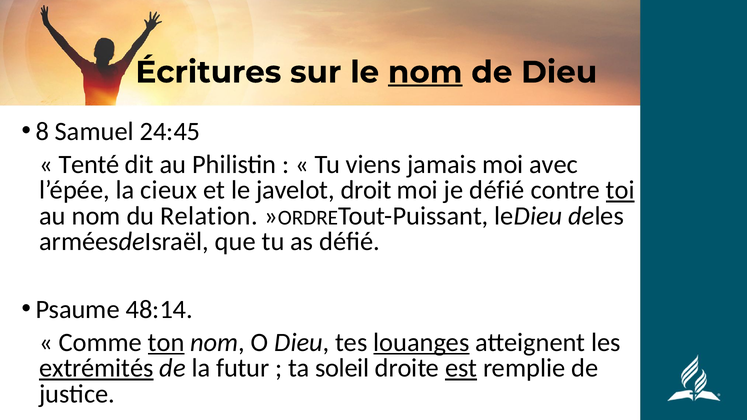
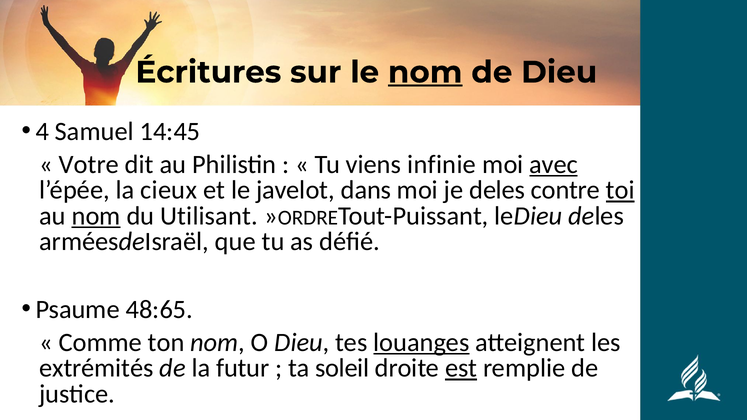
8: 8 -> 4
24:45: 24:45 -> 14:45
Tenté: Tenté -> Votre
jamais: jamais -> infinie
avec underline: none -> present
droit: droit -> dans
je défié: défié -> deles
nom at (96, 216) underline: none -> present
Relation: Relation -> Utilisant
48:14: 48:14 -> 48:65
ton underline: present -> none
extrémités underline: present -> none
